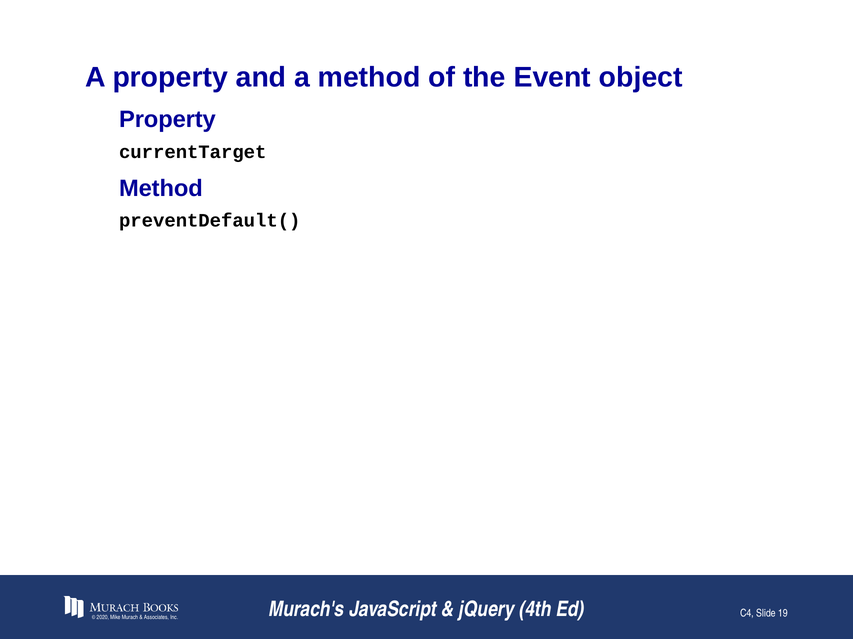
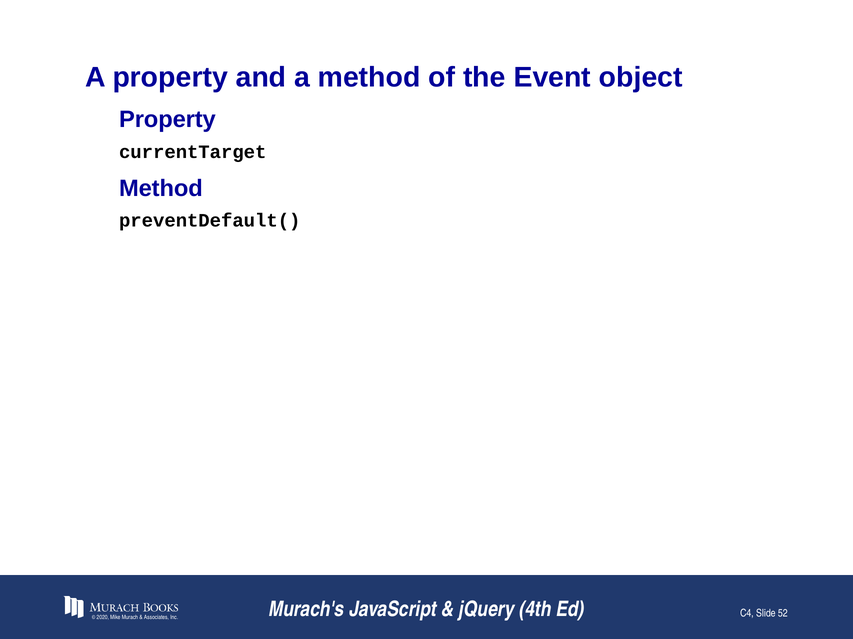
19: 19 -> 52
